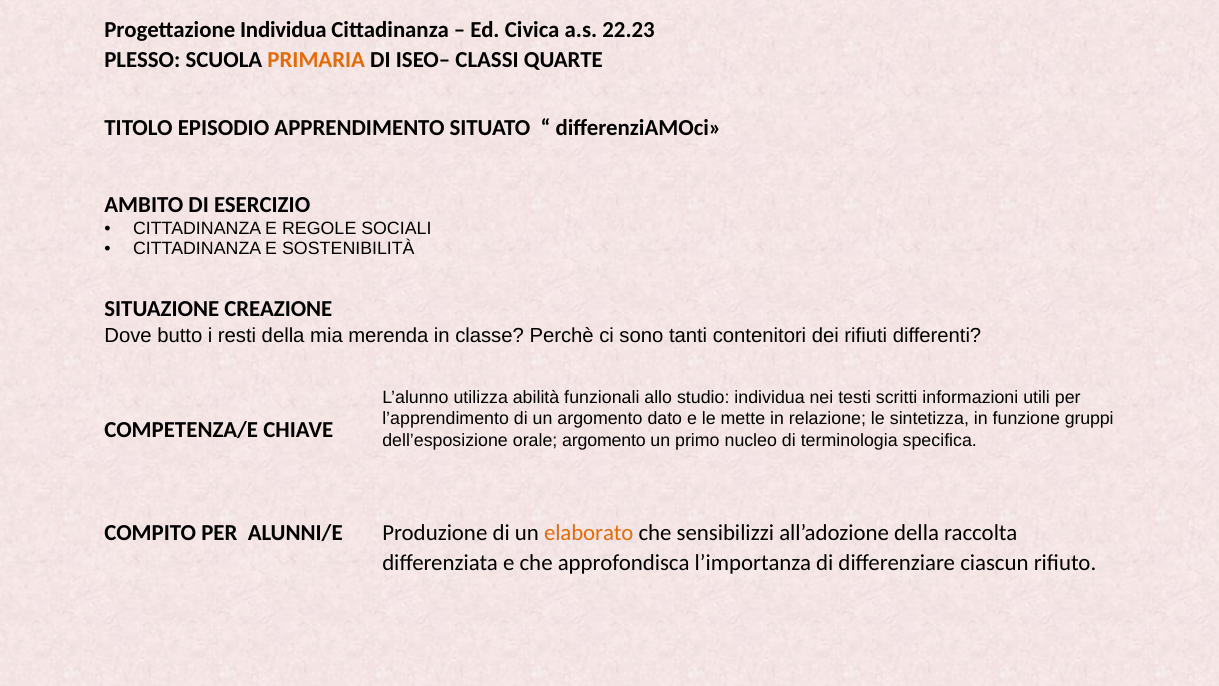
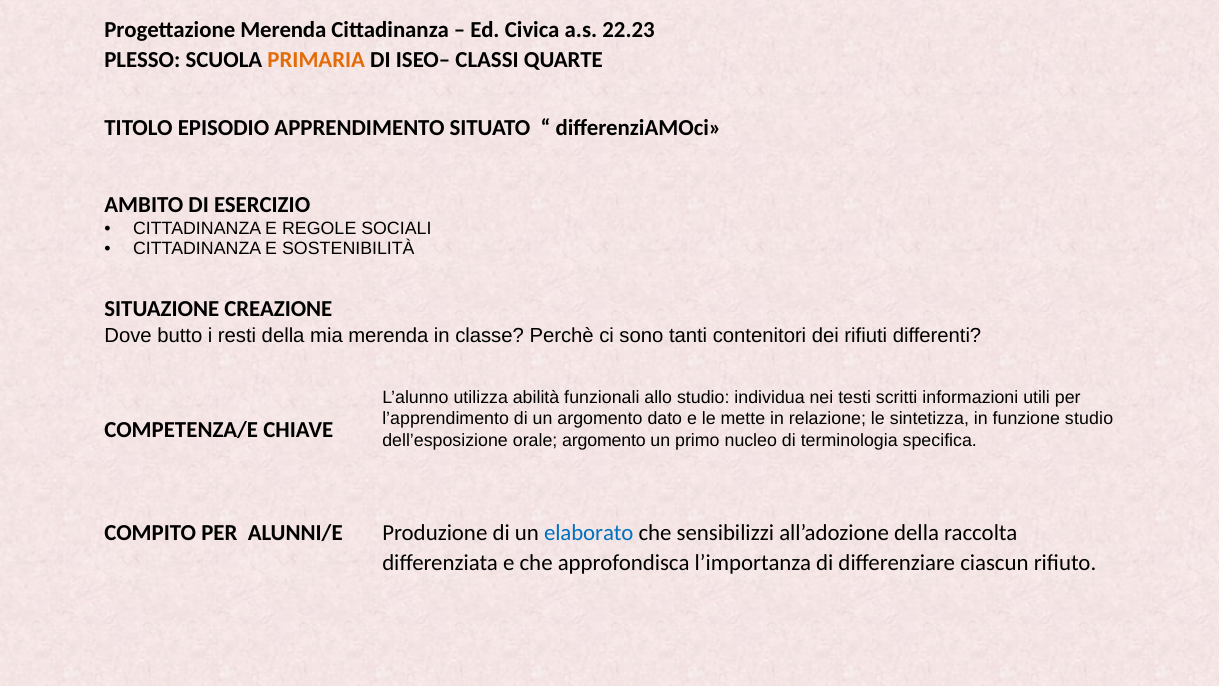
Progettazione Individua: Individua -> Merenda
funzione gruppi: gruppi -> studio
elaborato colour: orange -> blue
